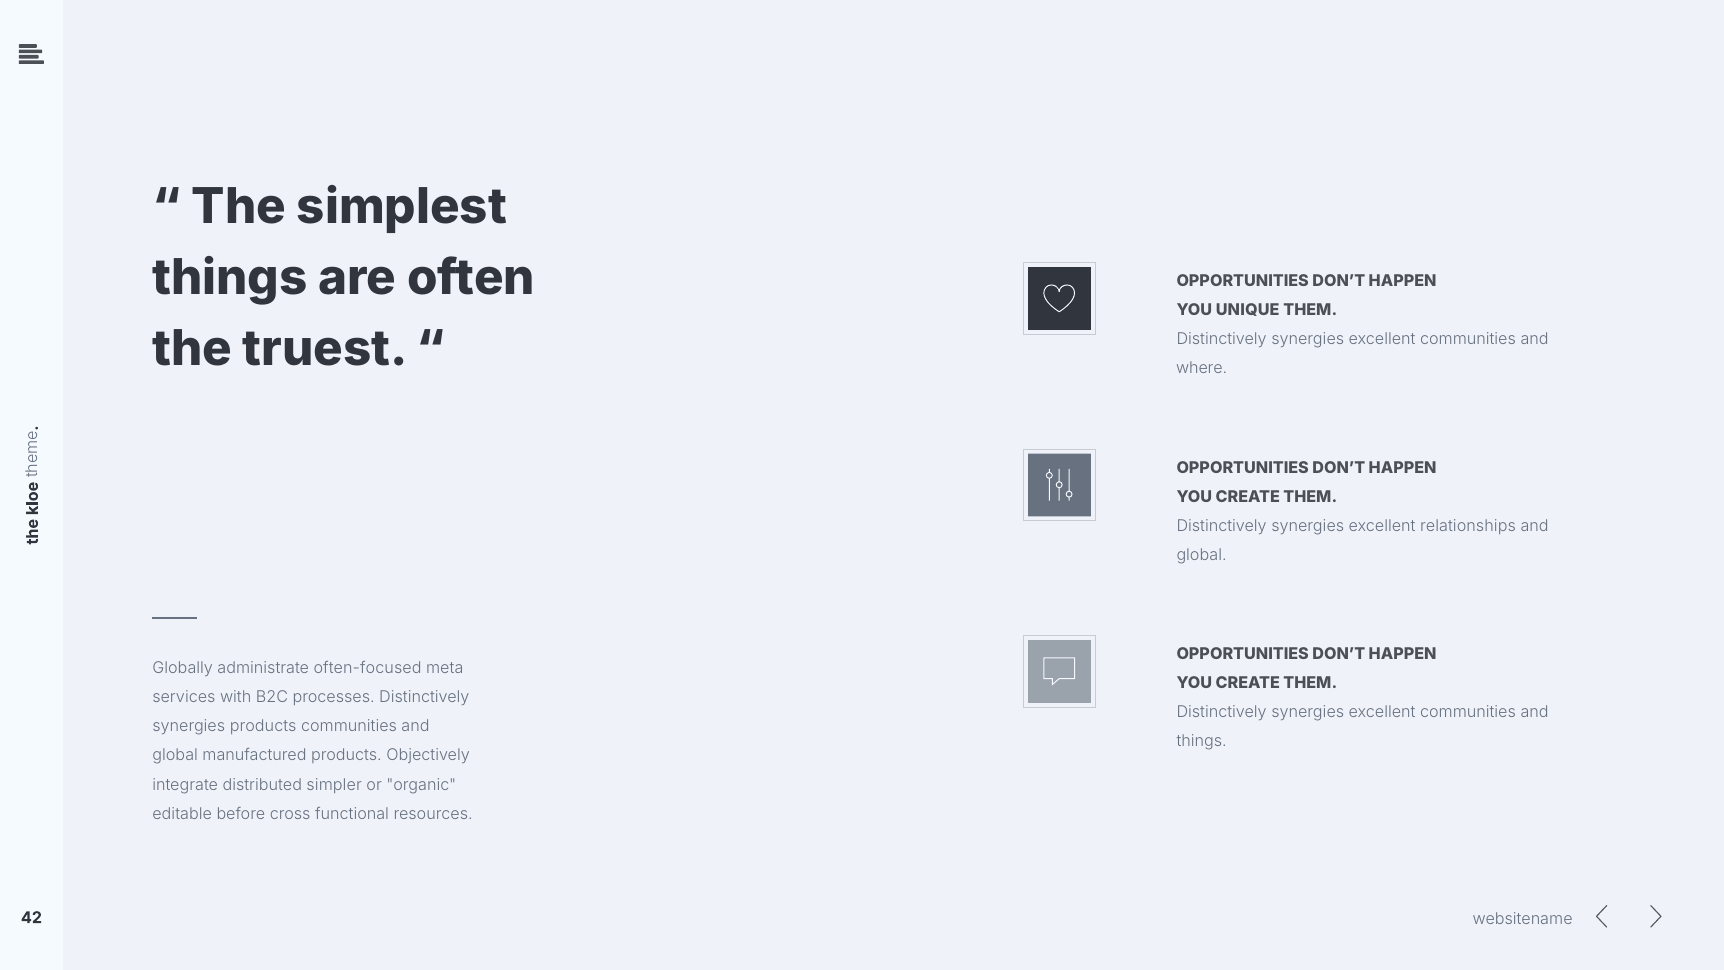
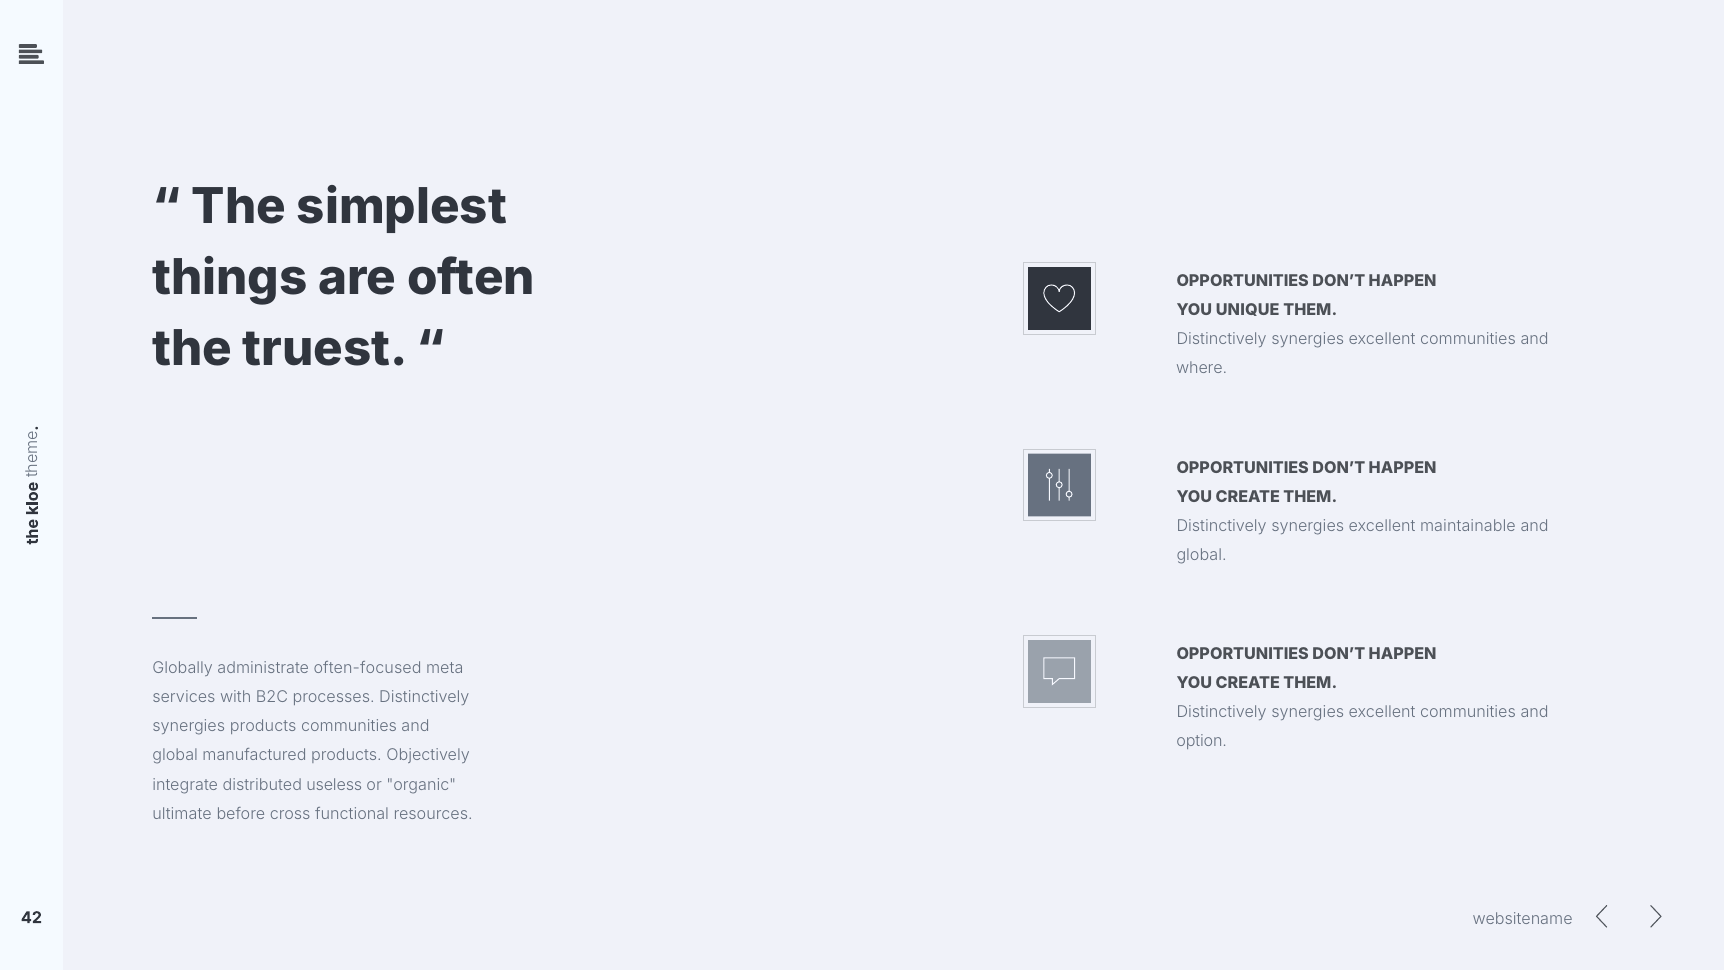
relationships: relationships -> maintainable
things at (1202, 741): things -> option
simpler: simpler -> useless
editable: editable -> ultimate
